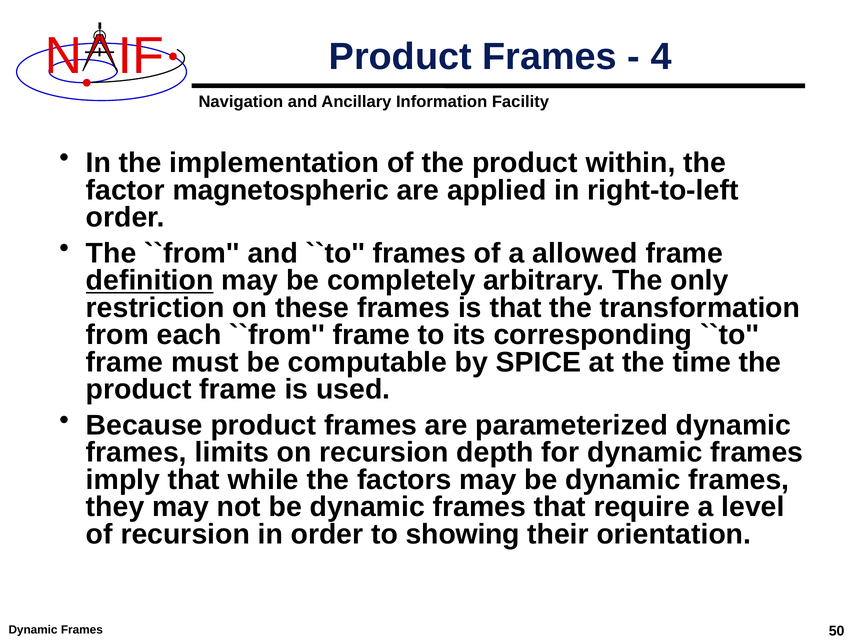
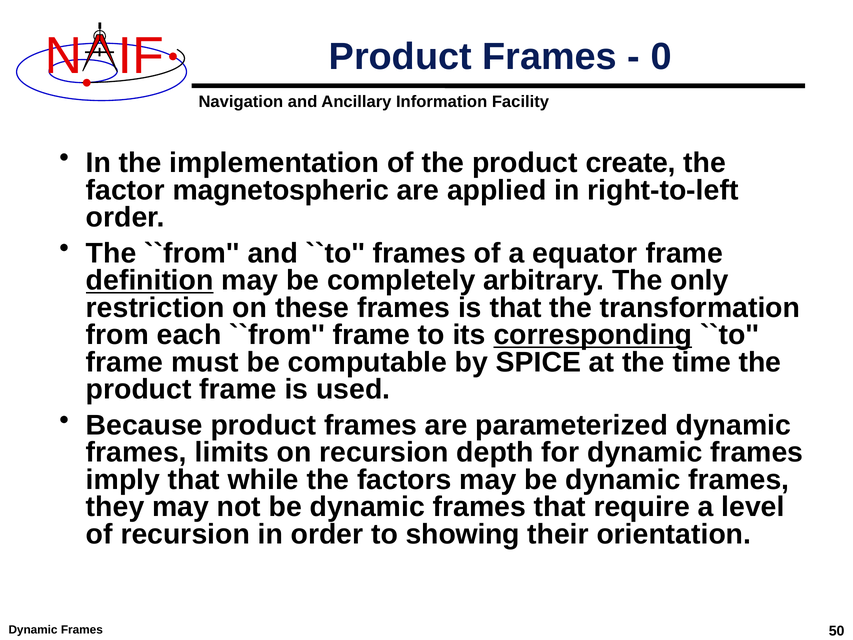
4: 4 -> 0
within: within -> create
allowed: allowed -> equator
corresponding underline: none -> present
